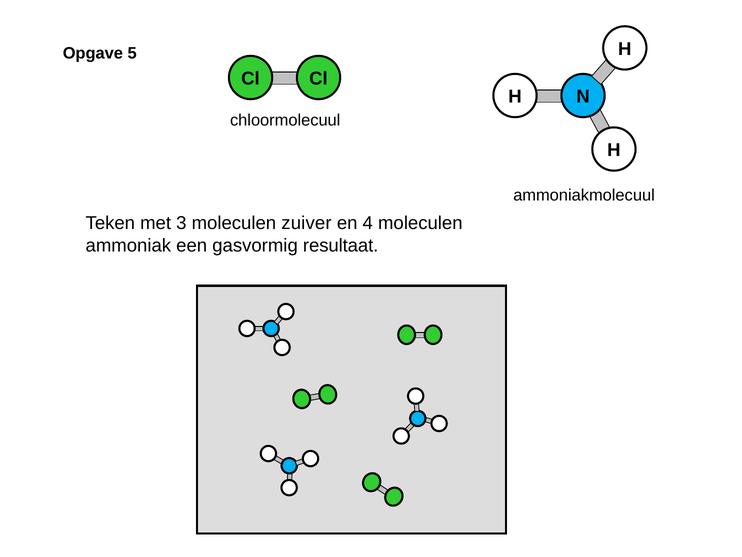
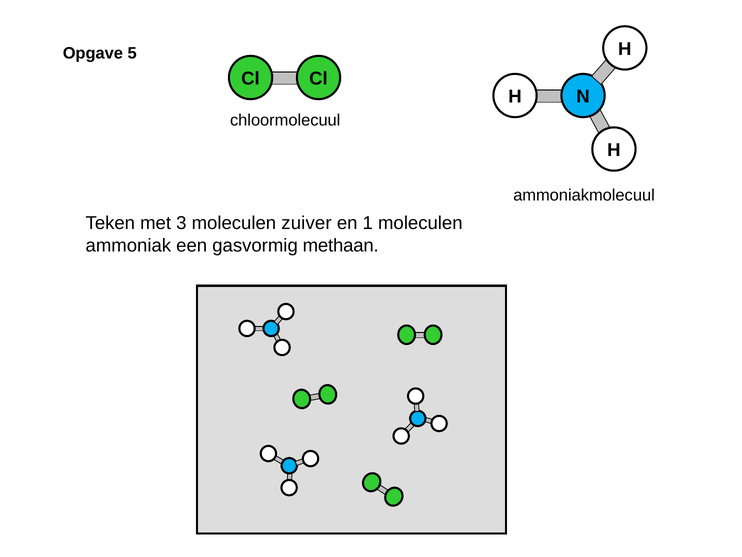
4: 4 -> 1
resultaat: resultaat -> methaan
